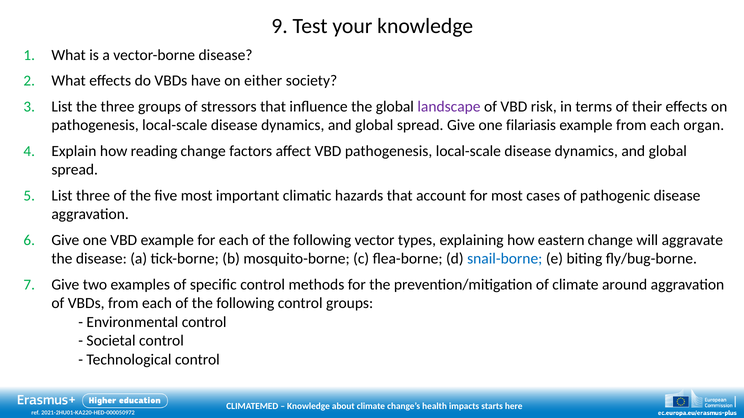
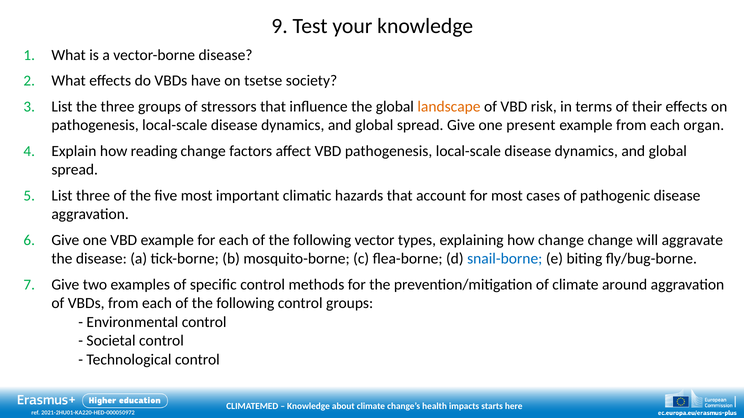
either: either -> tsetse
landscape colour: purple -> orange
filariasis: filariasis -> present
how eastern: eastern -> change
